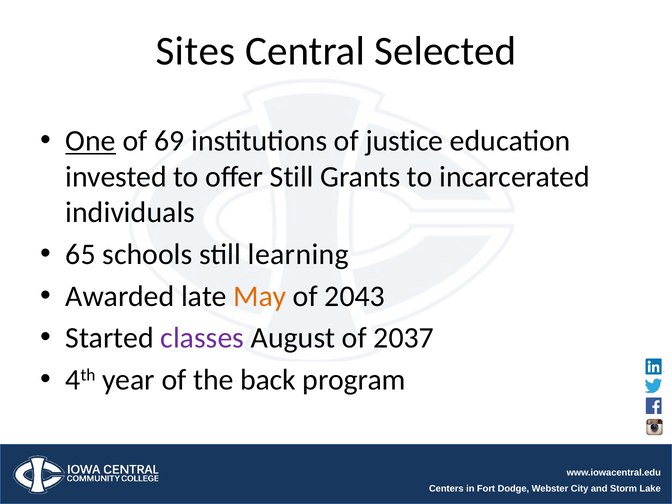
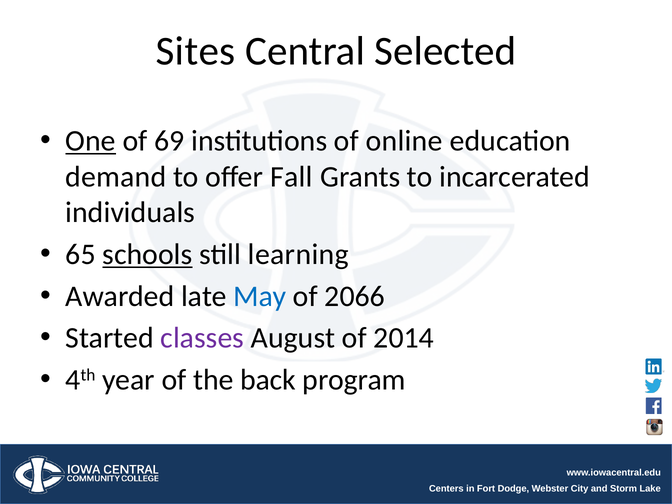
justice: justice -> online
invested: invested -> demand
offer Still: Still -> Fall
schools underline: none -> present
May colour: orange -> blue
2043: 2043 -> 2066
2037: 2037 -> 2014
